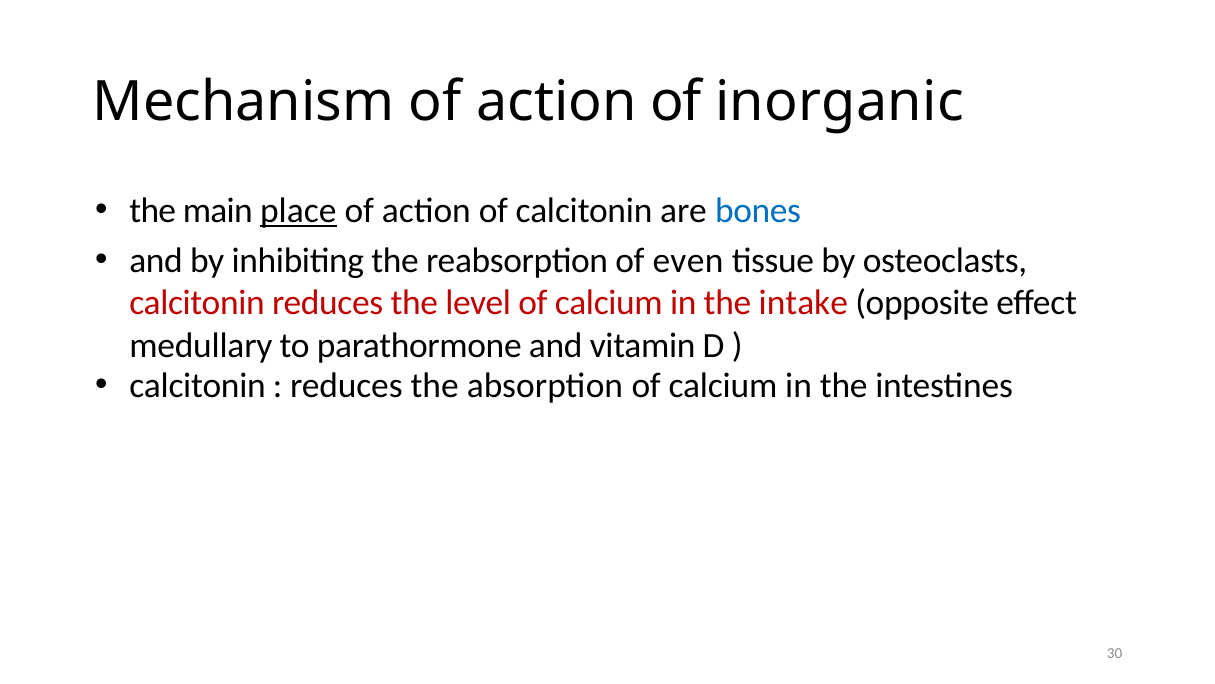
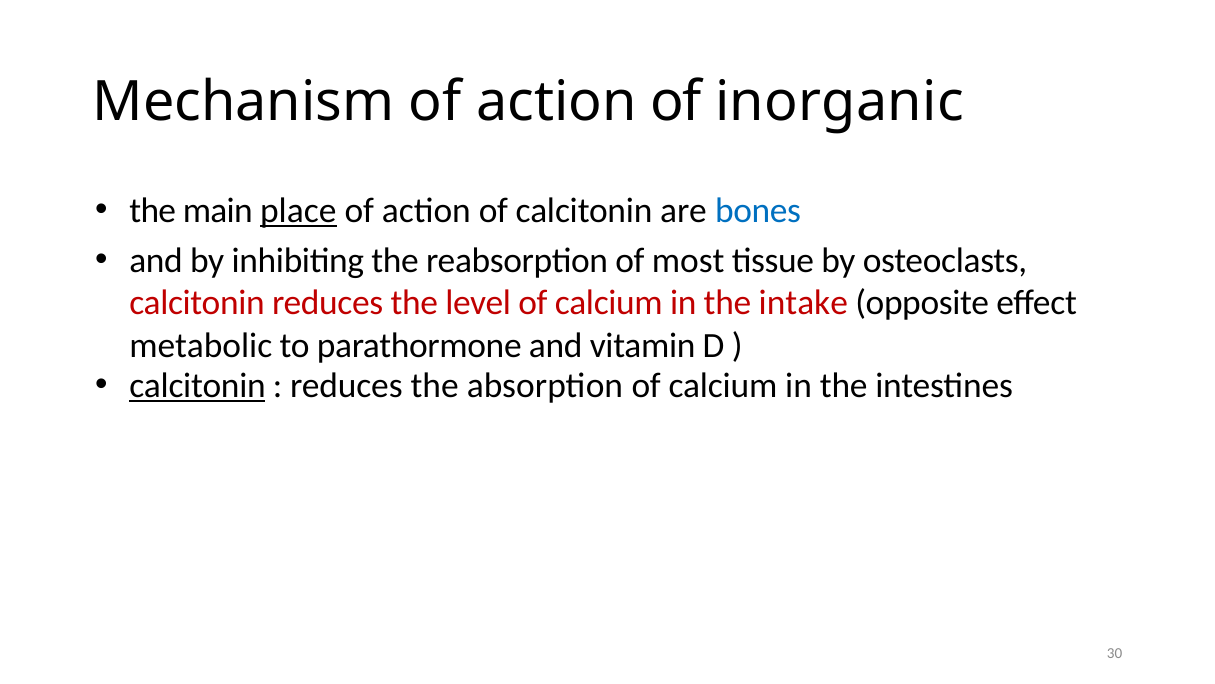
even: even -> most
medullary: medullary -> metabolic
calcitonin at (198, 385) underline: none -> present
